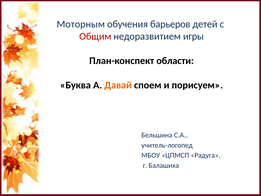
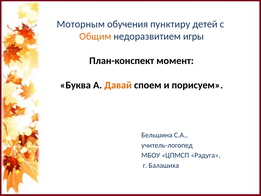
барьеров: барьеров -> пунктиру
Общим colour: red -> orange
области: области -> момент
